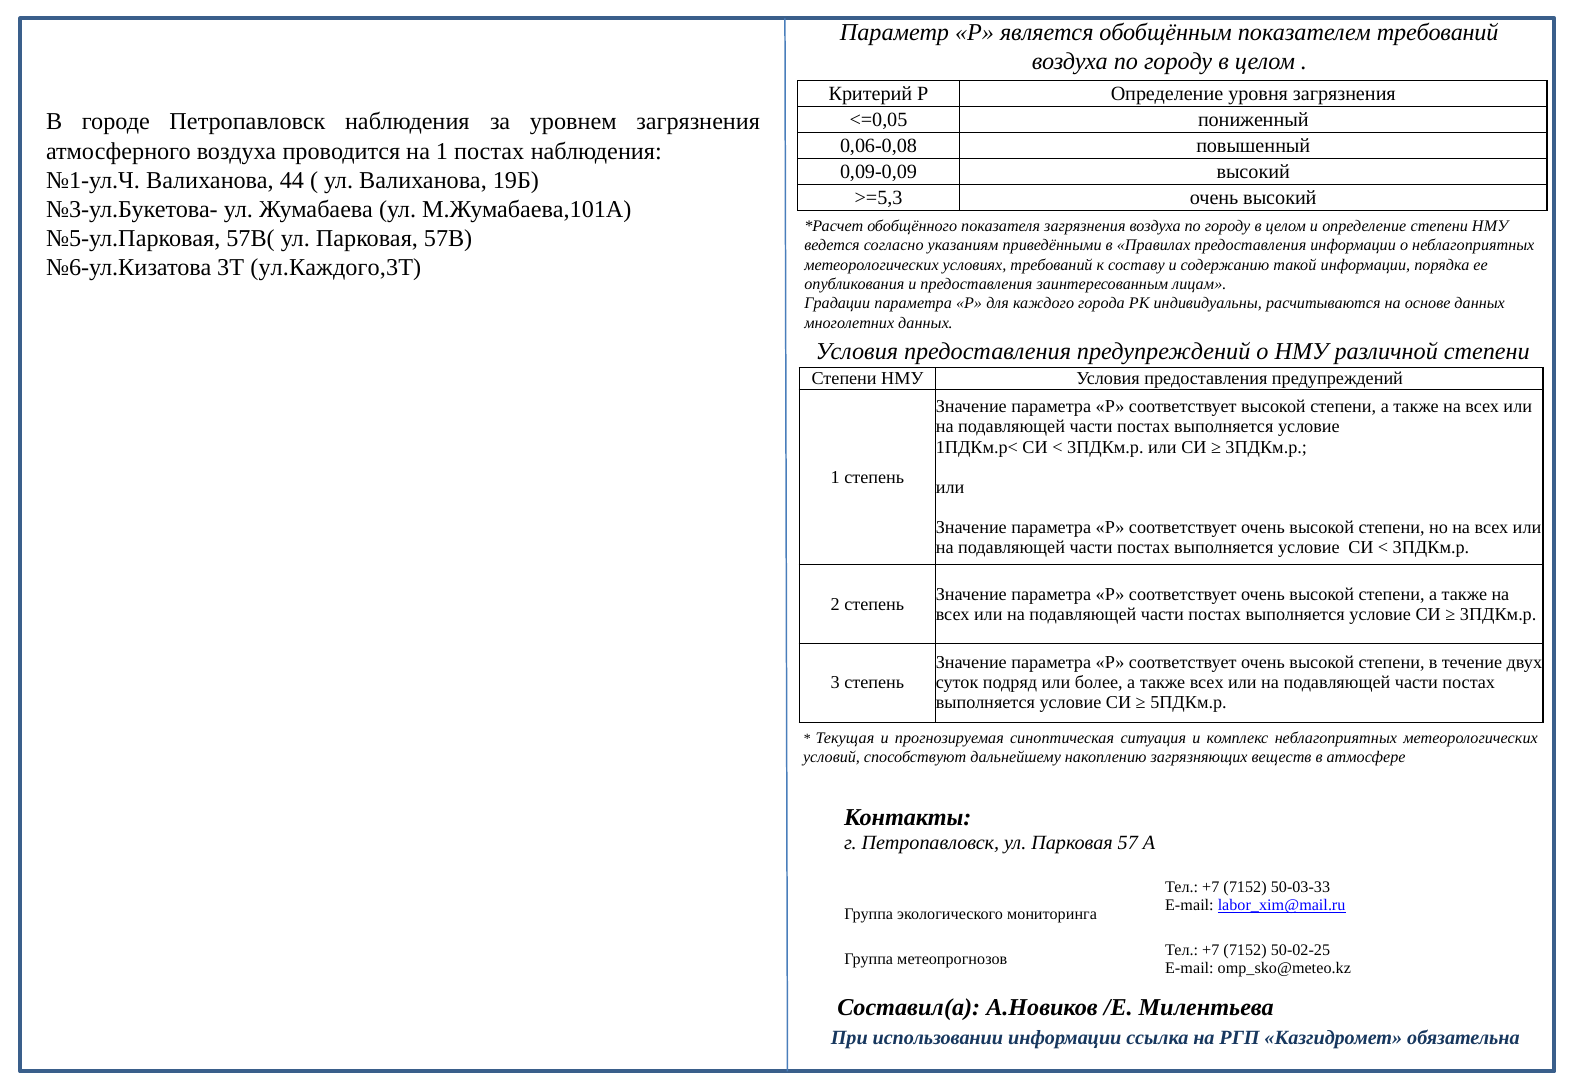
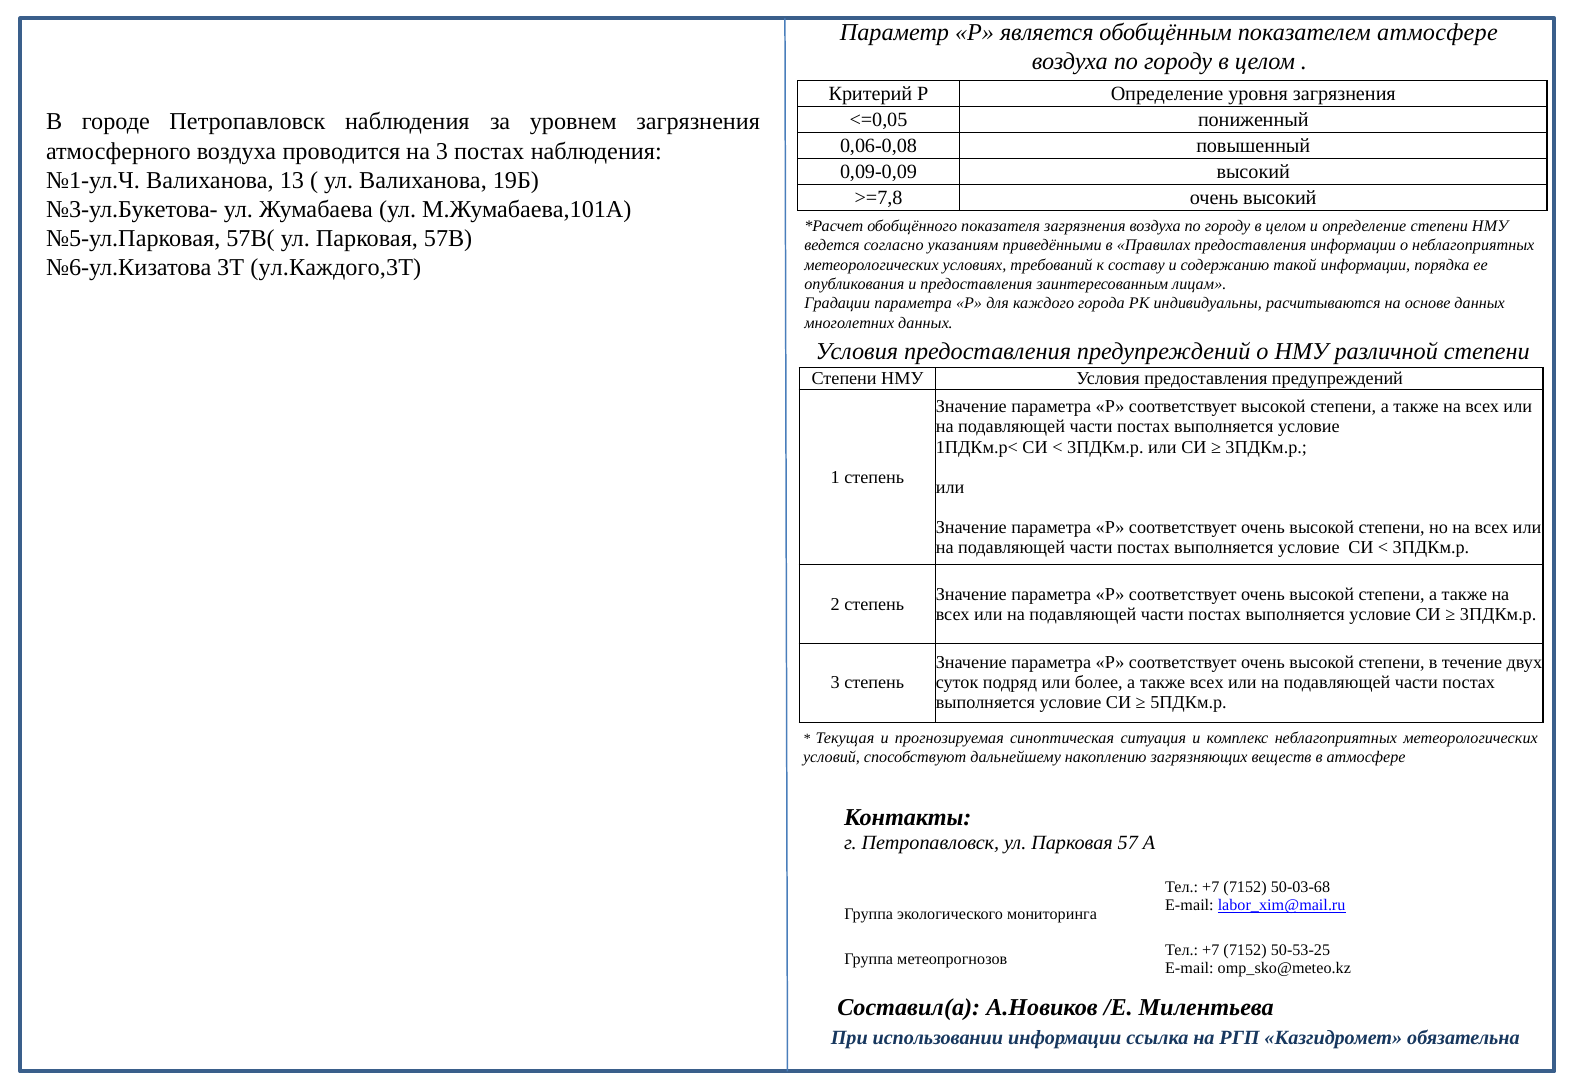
показателем требований: требований -> атмосфере
на 1: 1 -> 3
44: 44 -> 13
>=5,3: >=5,3 -> >=7,8
50-03-33: 50-03-33 -> 50-03-68
50-02-25: 50-02-25 -> 50-53-25
